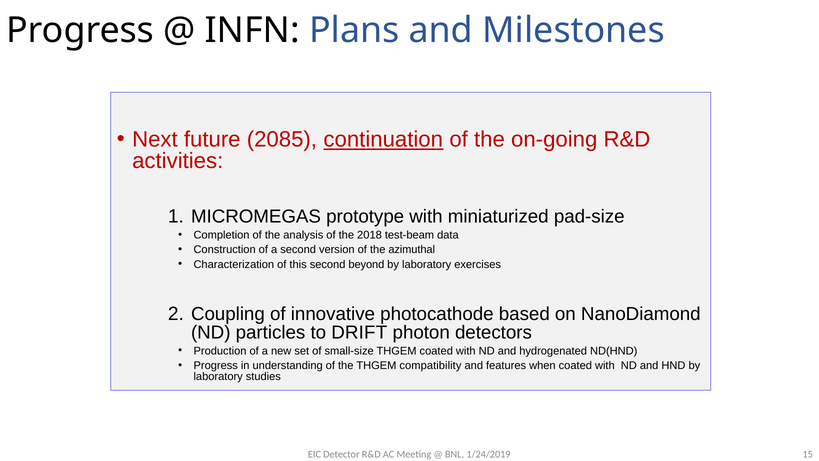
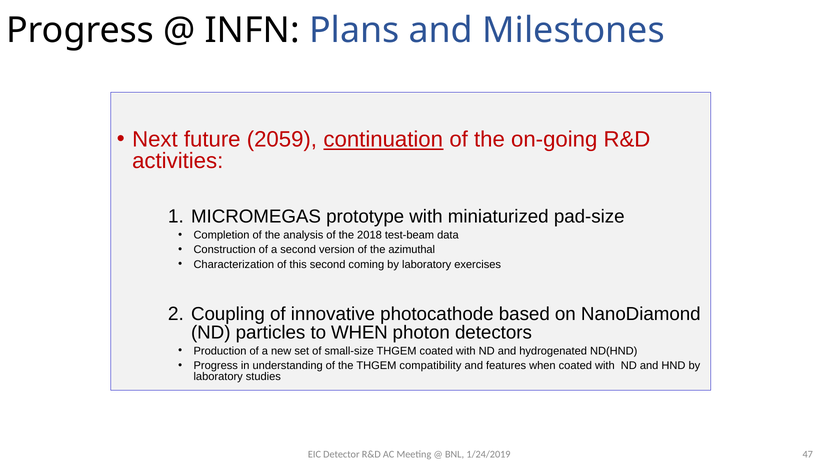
2085: 2085 -> 2059
beyond: beyond -> coming
to DRIFT: DRIFT -> WHEN
15: 15 -> 47
